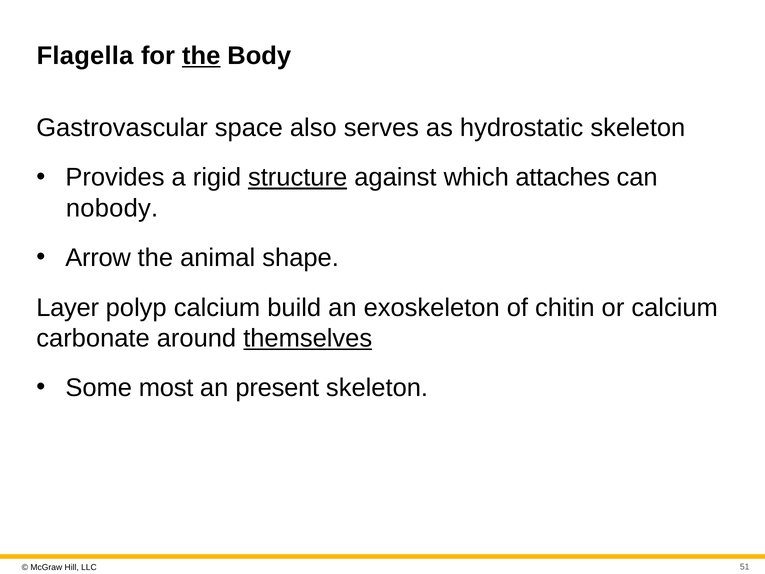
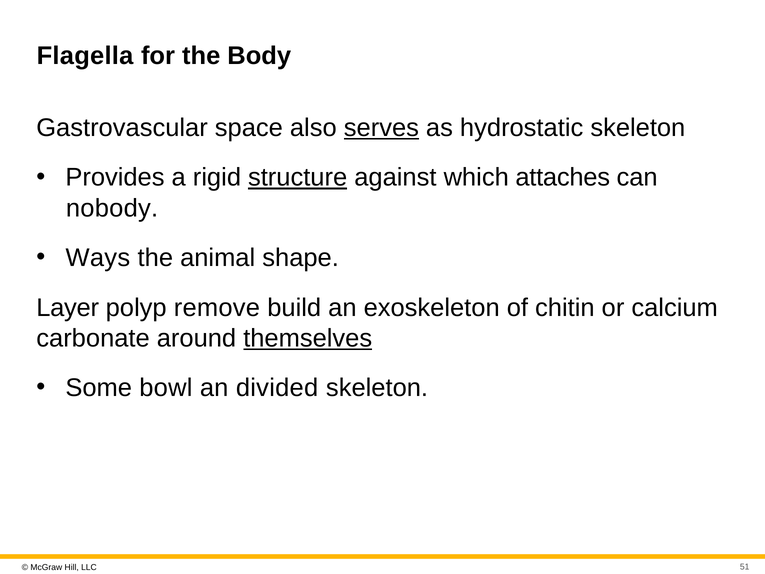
the at (201, 56) underline: present -> none
serves underline: none -> present
Arrow: Arrow -> Ways
polyp calcium: calcium -> remove
most: most -> bowl
present: present -> divided
